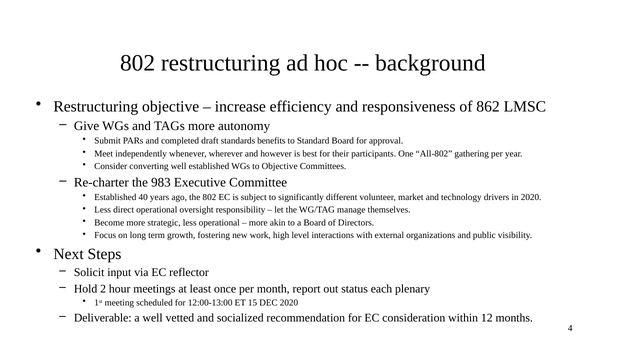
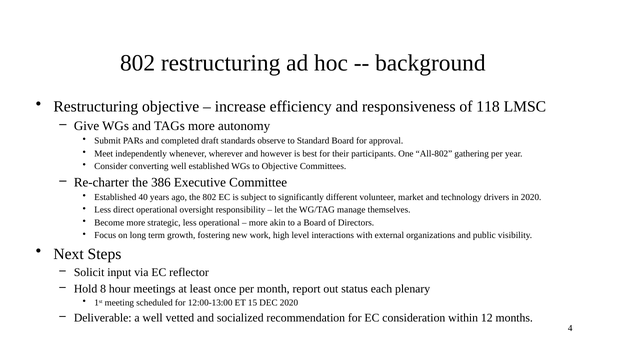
862: 862 -> 118
benefits: benefits -> observe
983: 983 -> 386
2: 2 -> 8
